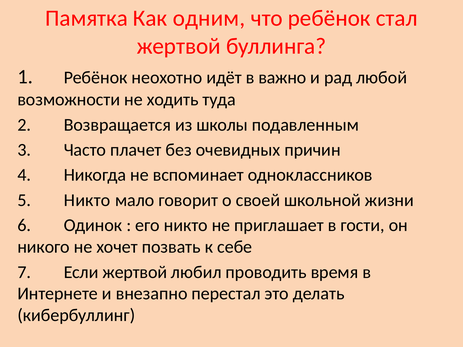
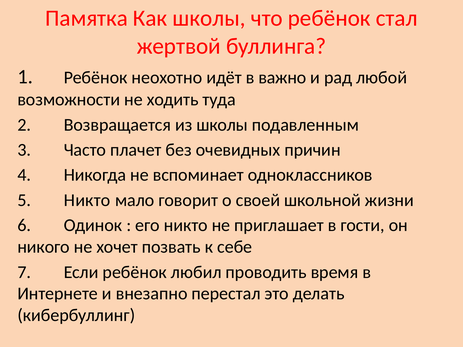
Как одним: одним -> школы
Если жертвой: жертвой -> ребёнок
